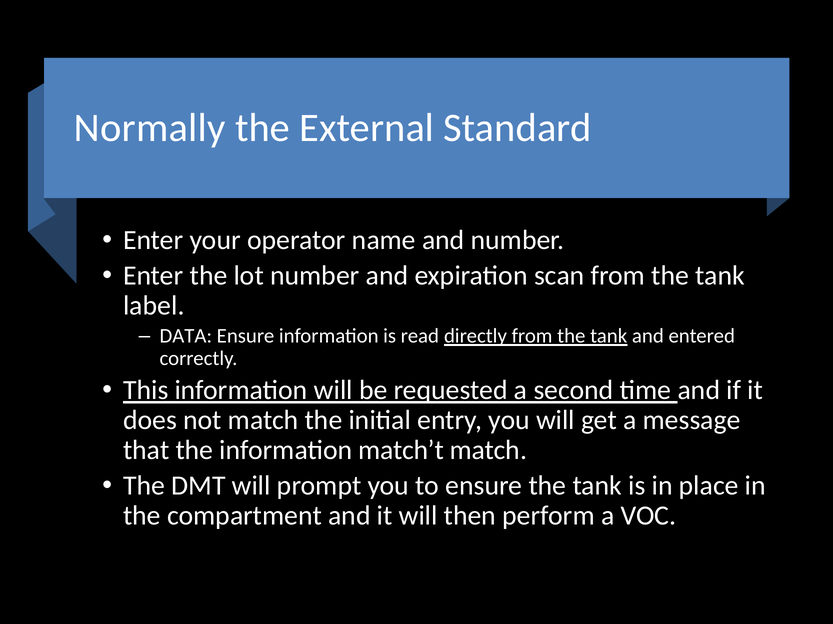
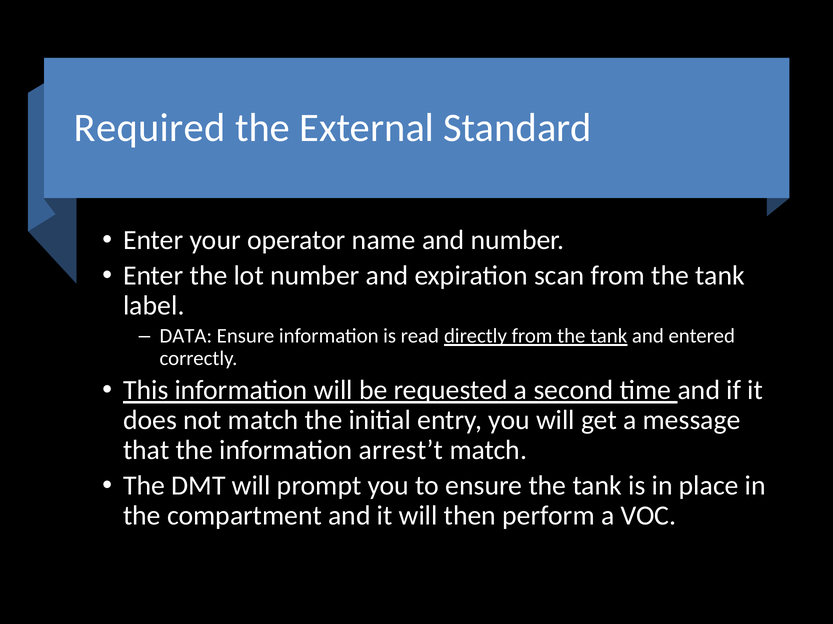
Normally: Normally -> Required
match’t: match’t -> arrest’t
